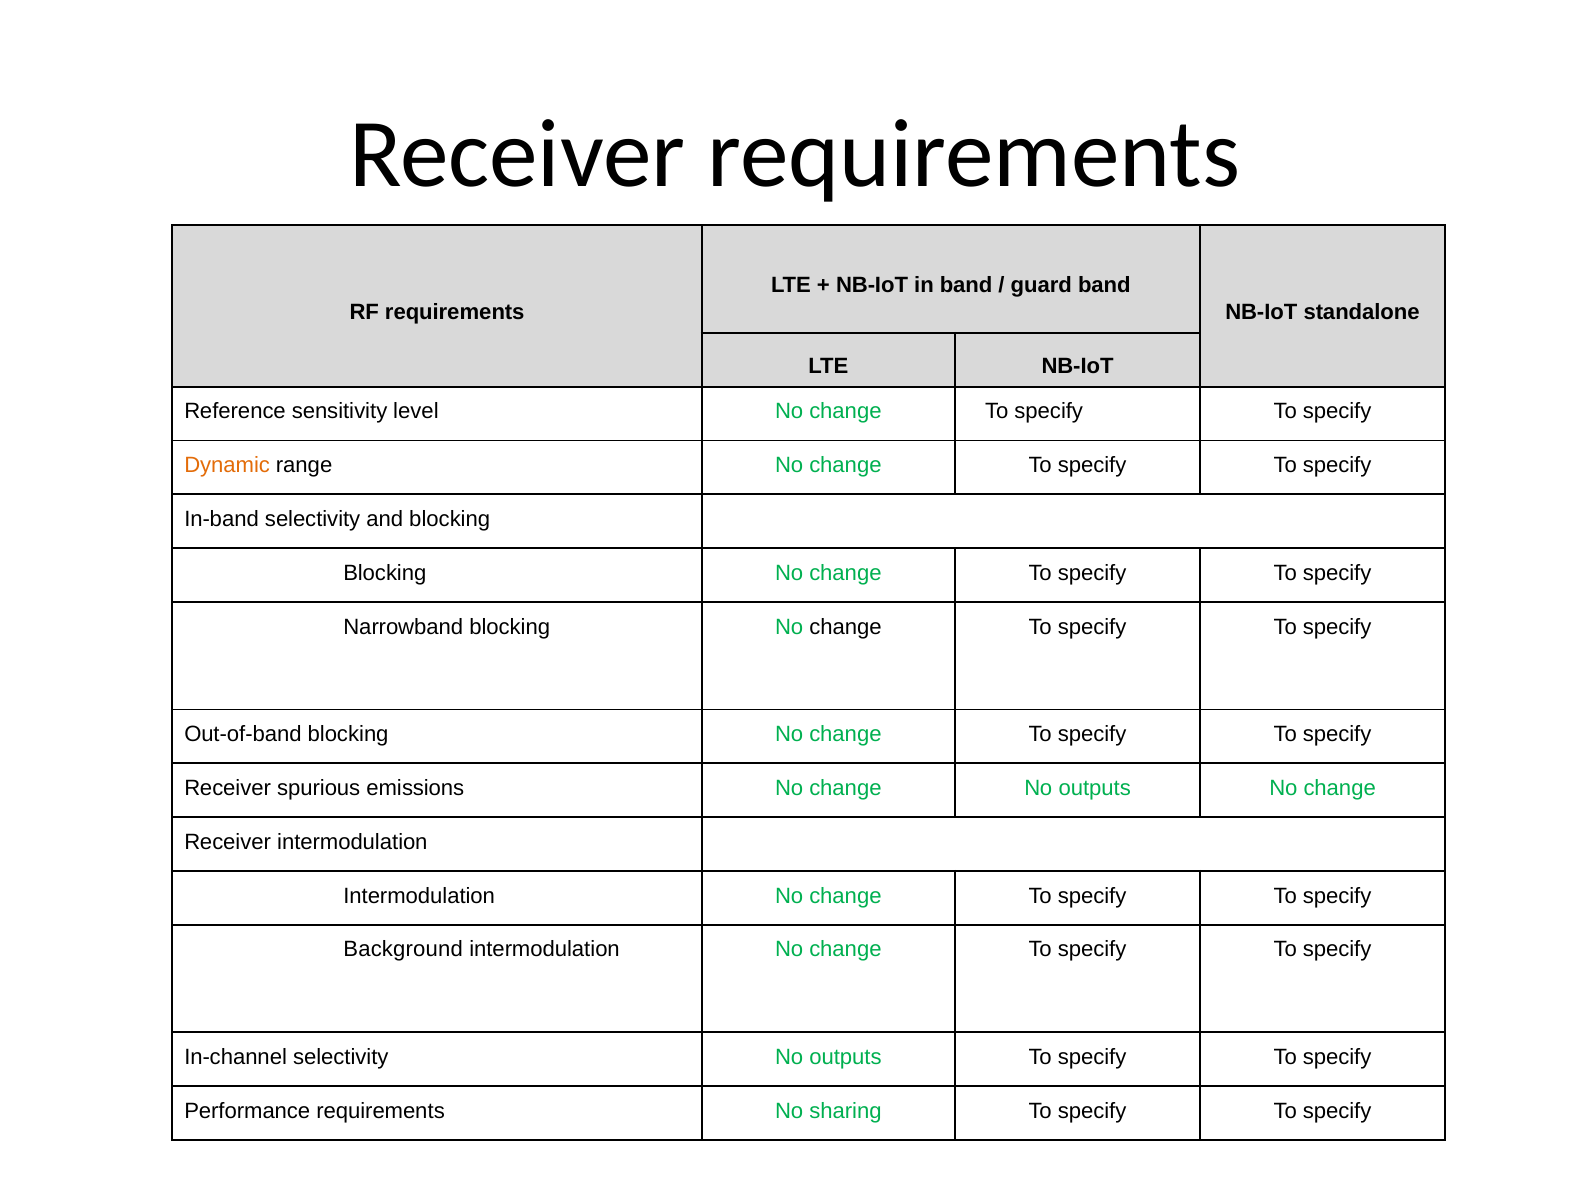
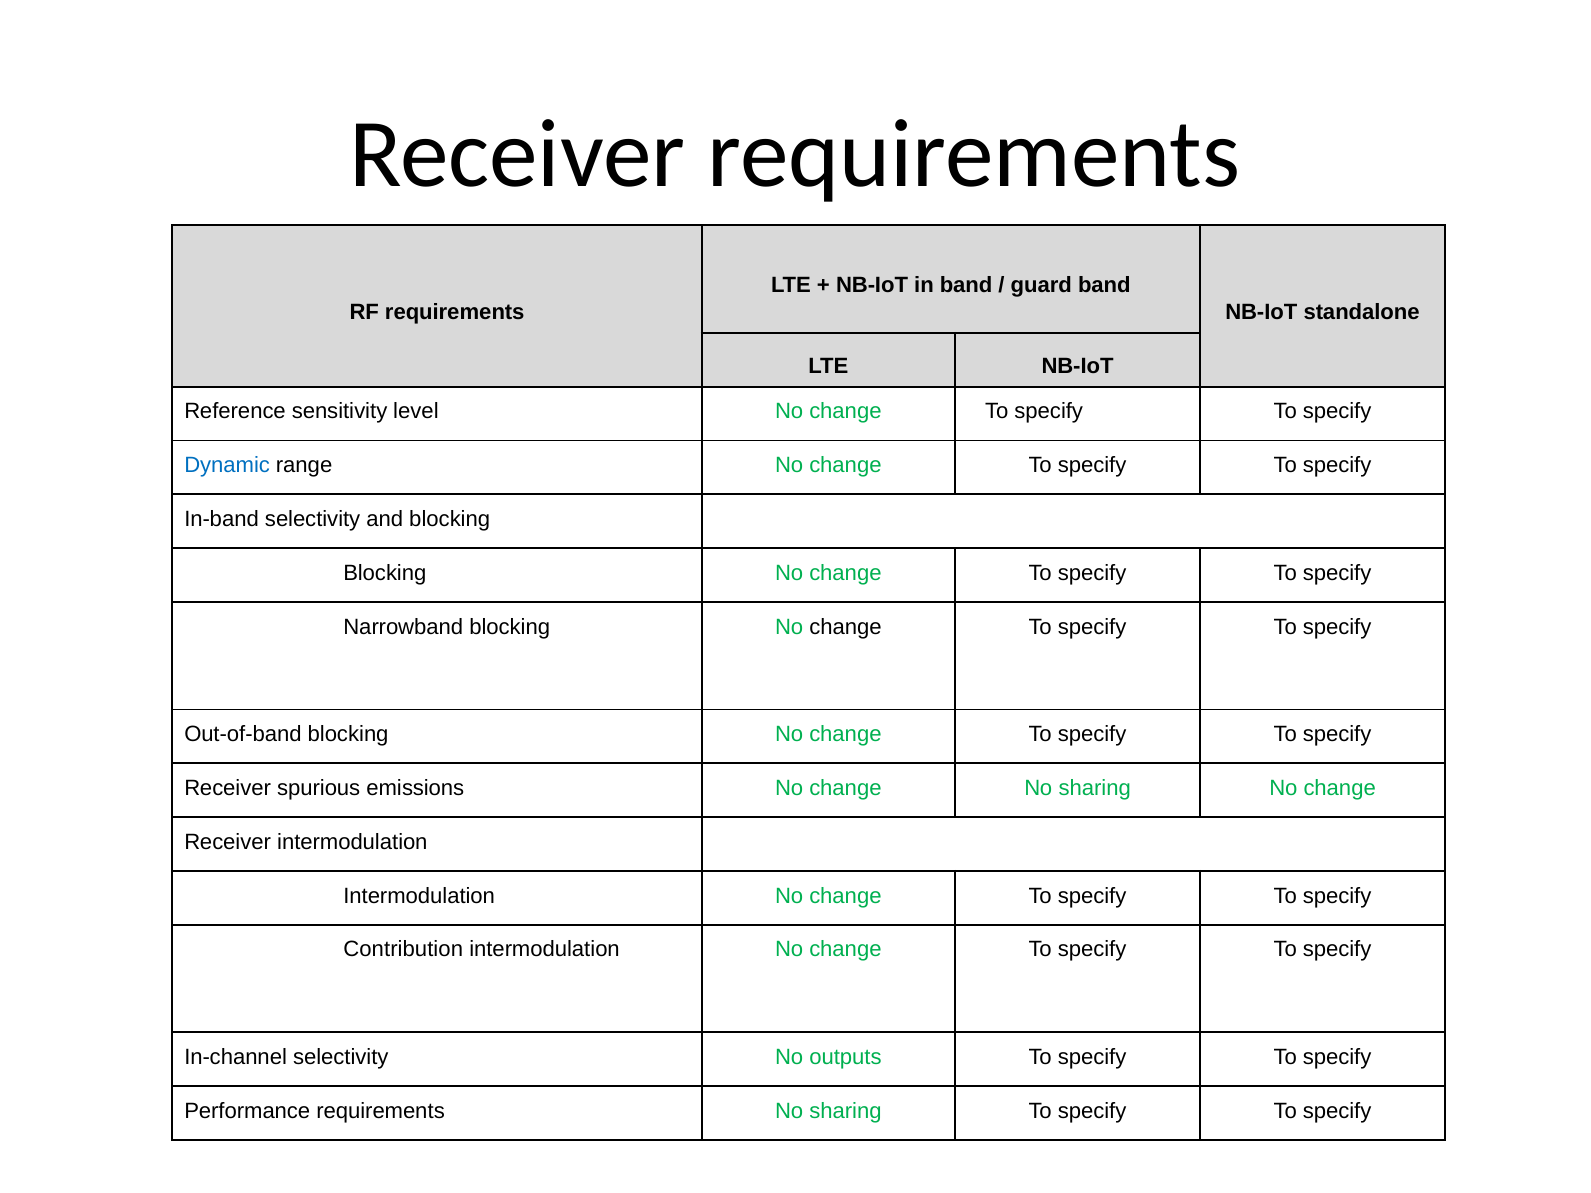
Dynamic colour: orange -> blue
change No outputs: outputs -> sharing
Background: Background -> Contribution
